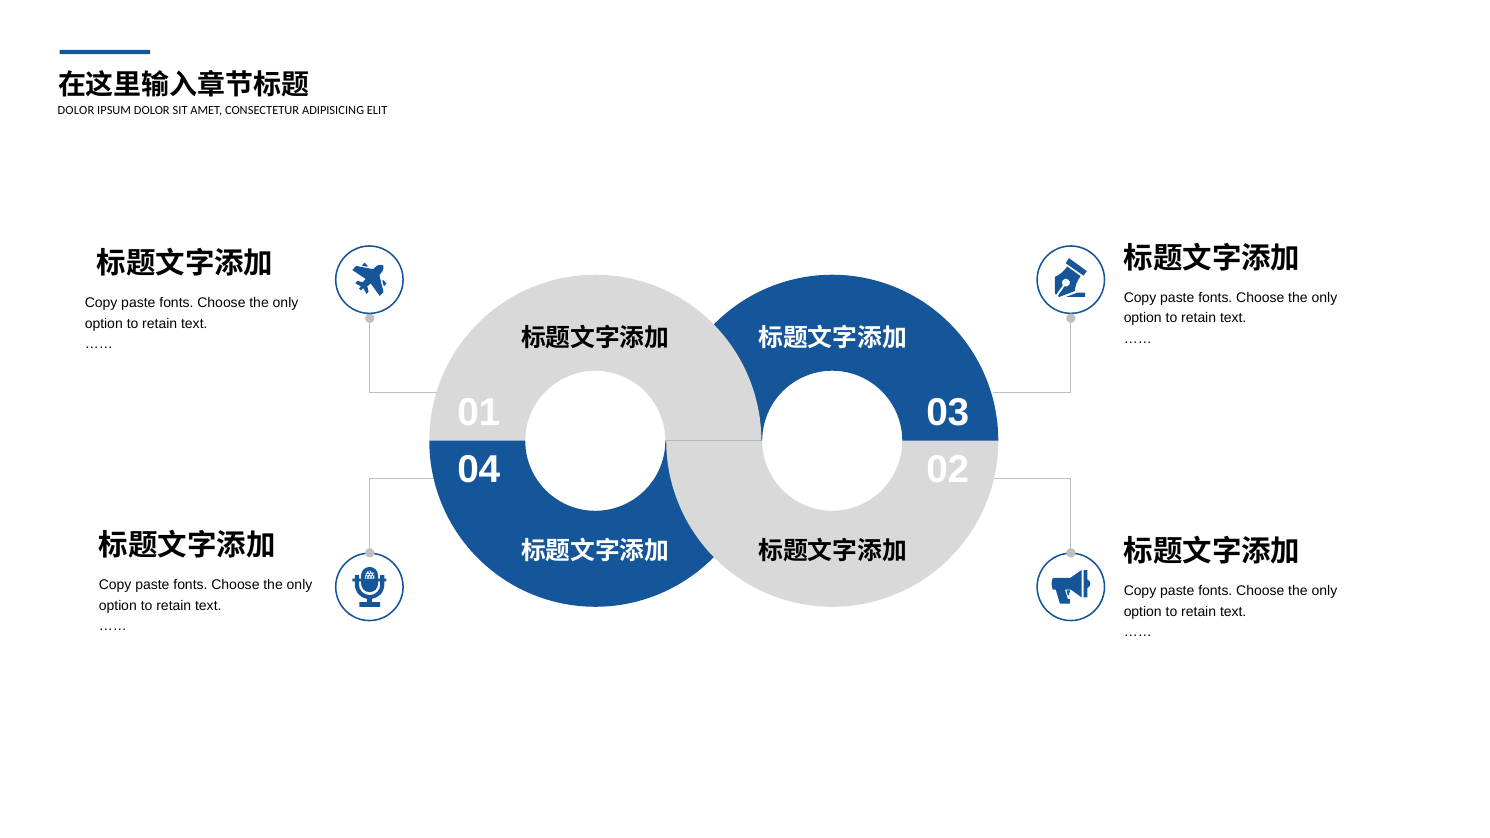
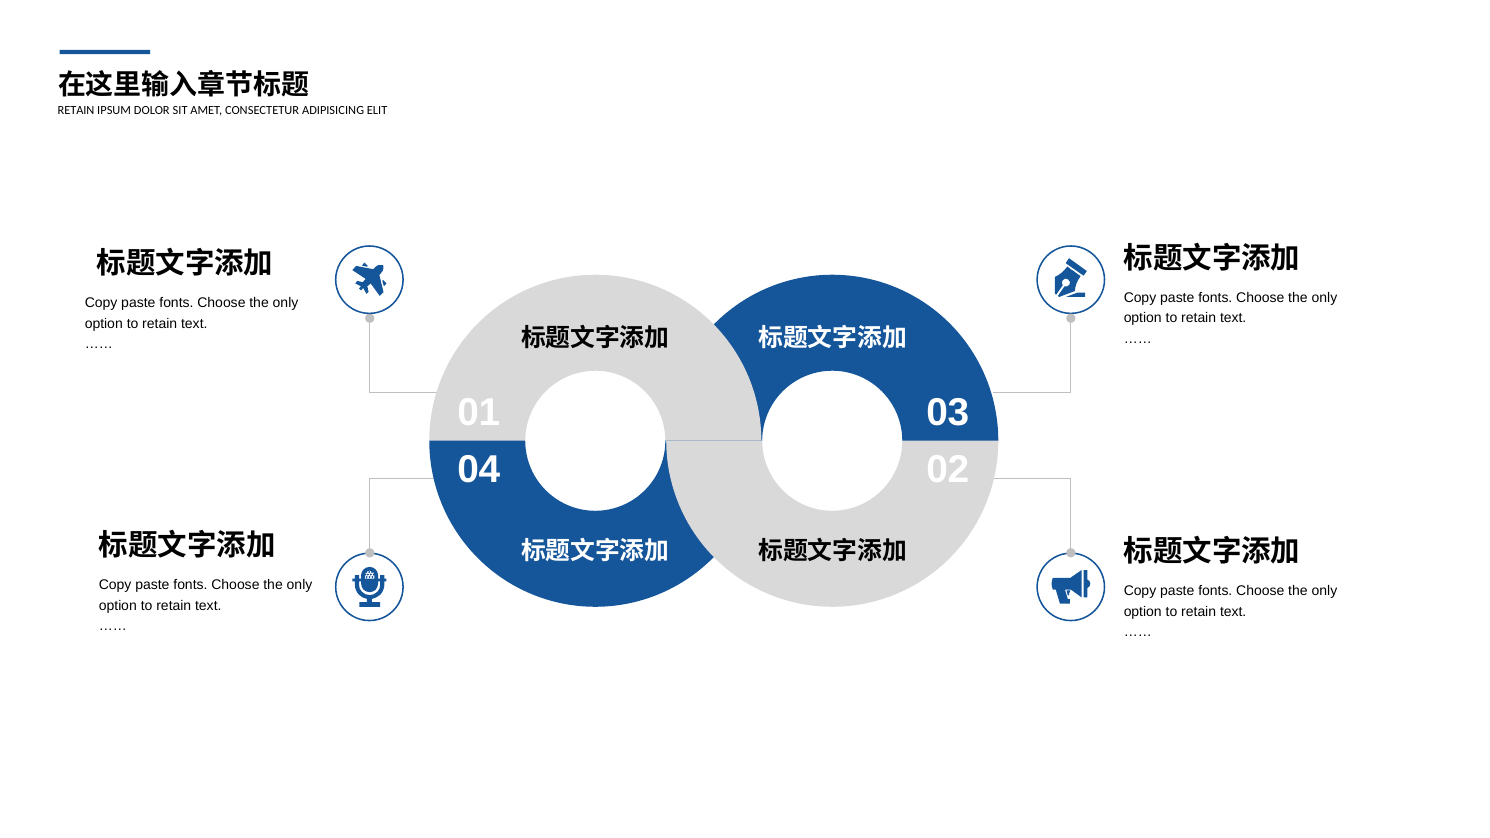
DOLOR at (76, 110): DOLOR -> RETAIN
